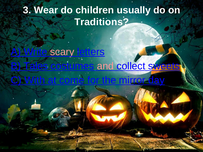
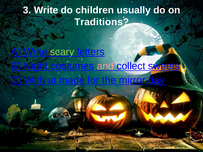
3 Wear: Wear -> Write
scary colour: pink -> light green
Tales: Tales -> Night
come: come -> made
